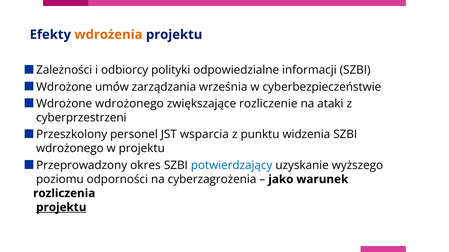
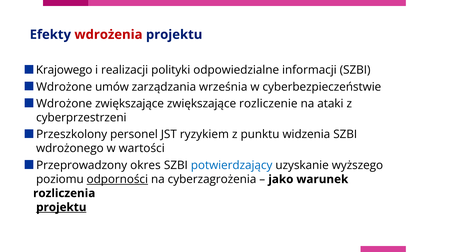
wdrożenia colour: orange -> red
Zależności: Zależności -> Krajowego
odbiorcy: odbiorcy -> realizacji
Wdrożone wdrożonego: wdrożonego -> zwiększające
wsparcia: wsparcia -> ryzykiem
w projektu: projektu -> wartości
odporności underline: none -> present
